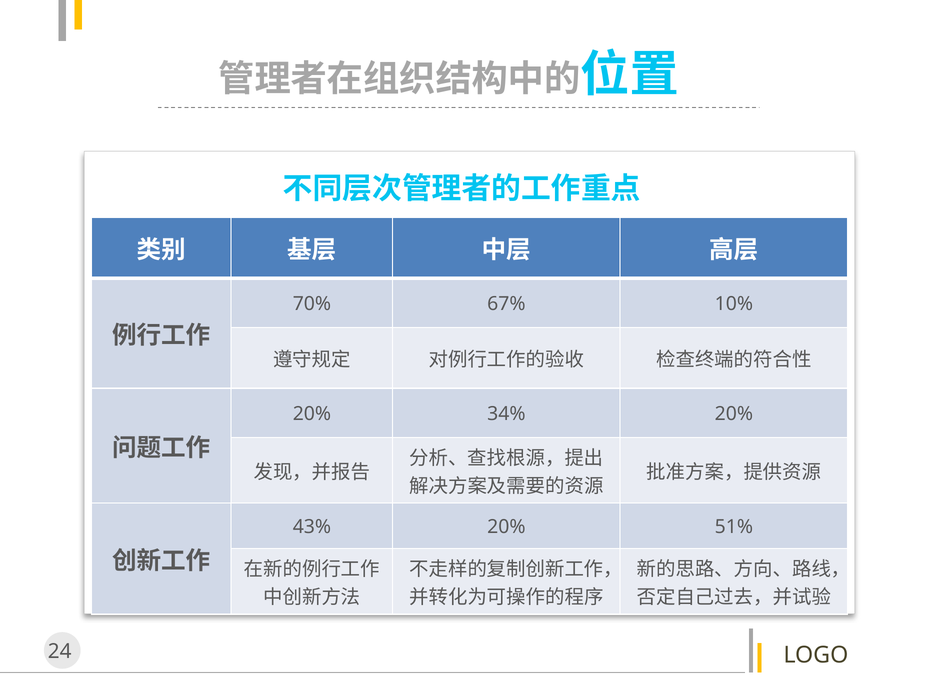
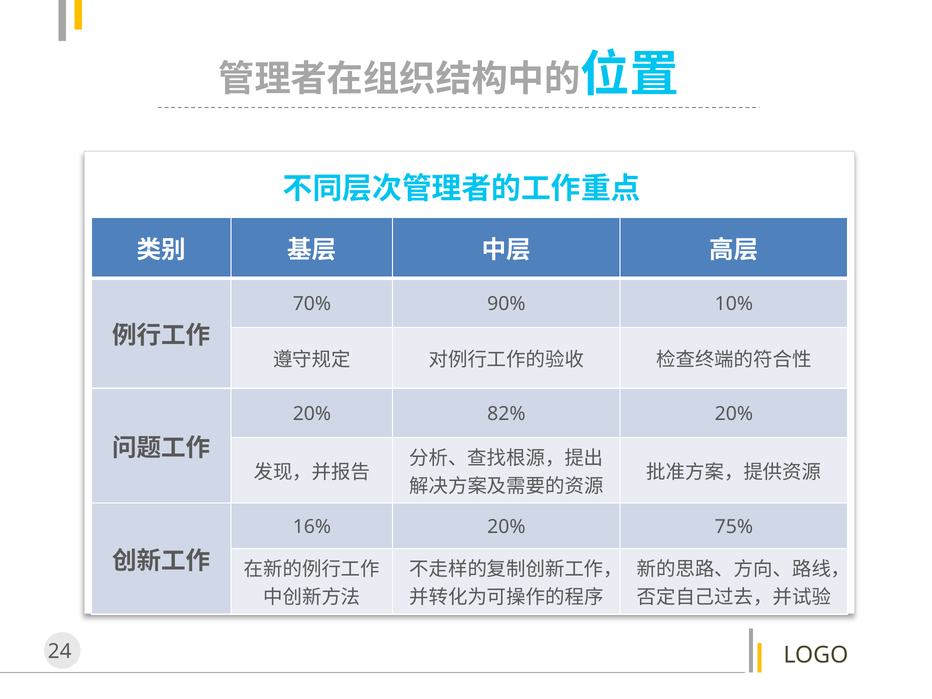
67%: 67% -> 90%
34%: 34% -> 82%
43%: 43% -> 16%
51%: 51% -> 75%
